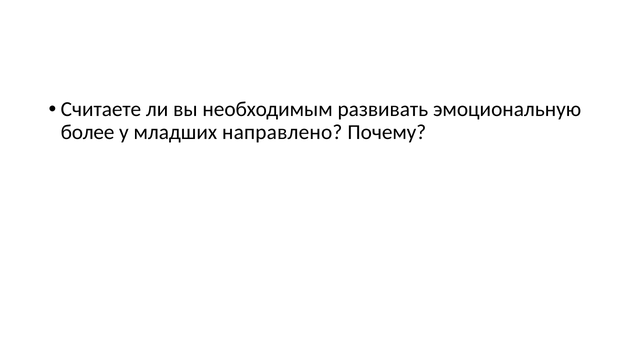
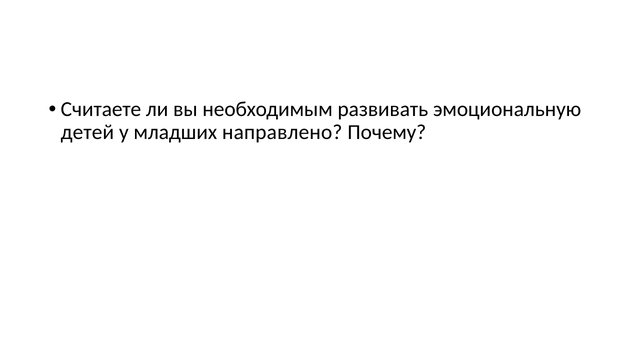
более: более -> детей
